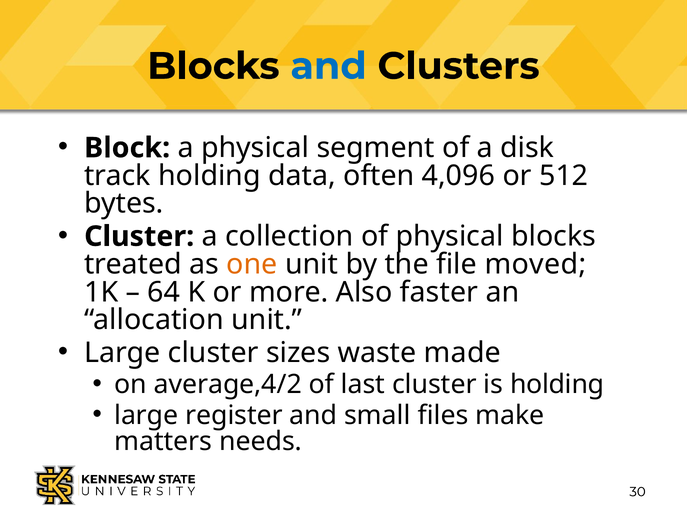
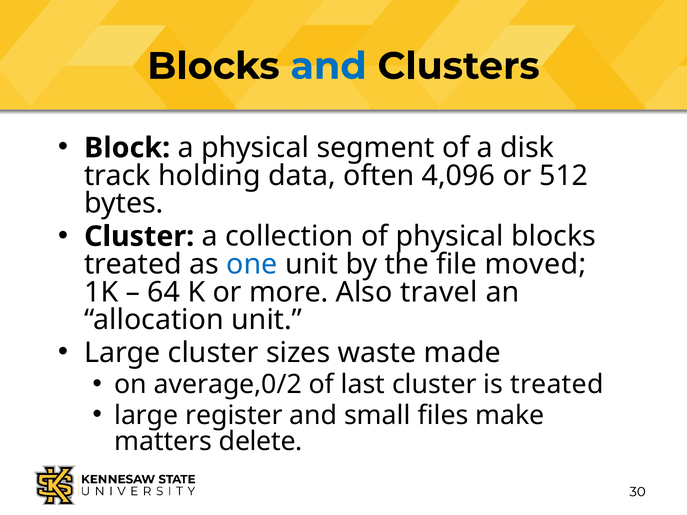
one colour: orange -> blue
faster: faster -> travel
average,4/2: average,4/2 -> average,0/2
is holding: holding -> treated
needs: needs -> delete
